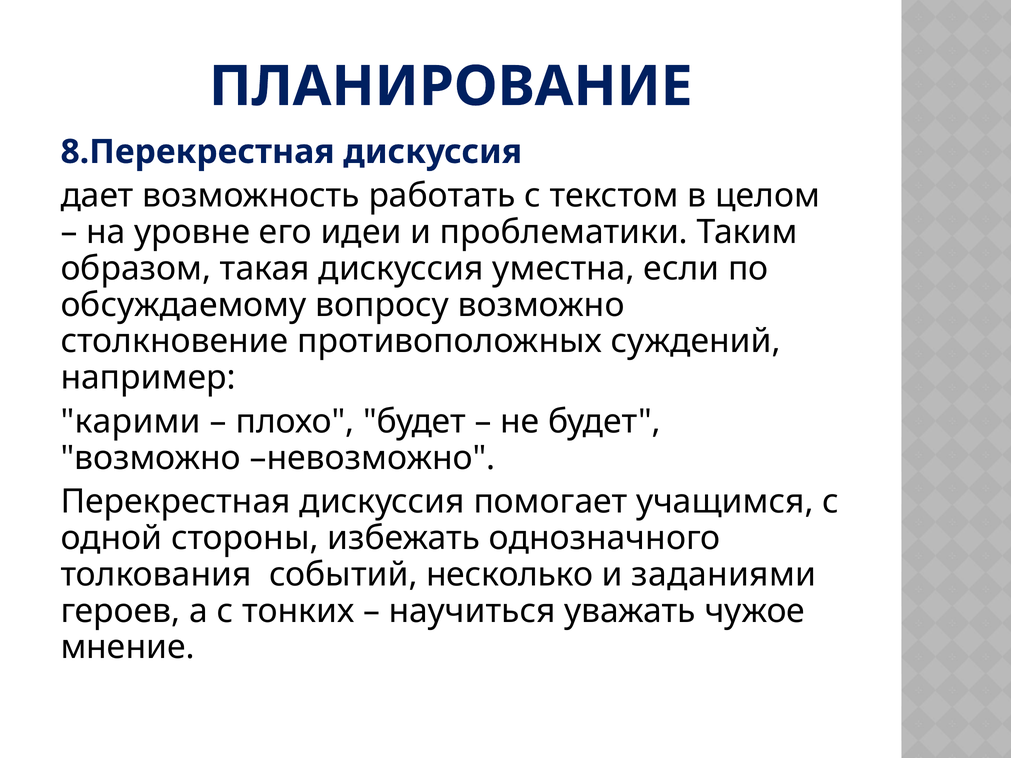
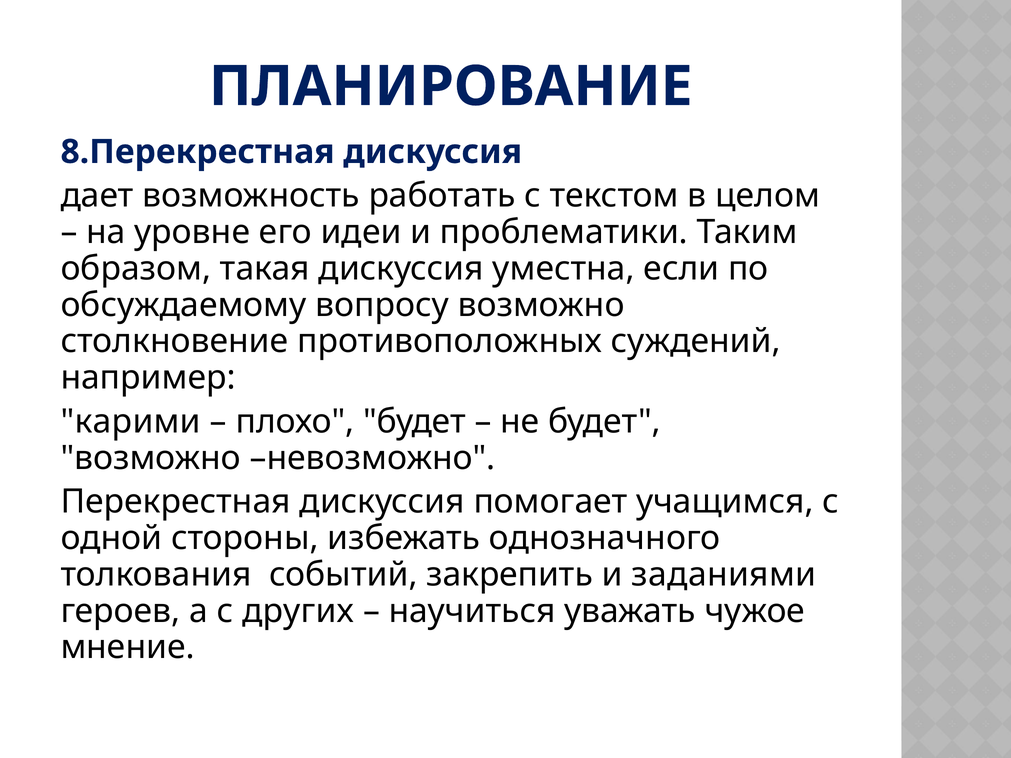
несколько: несколько -> закрепить
тонких: тонких -> других
